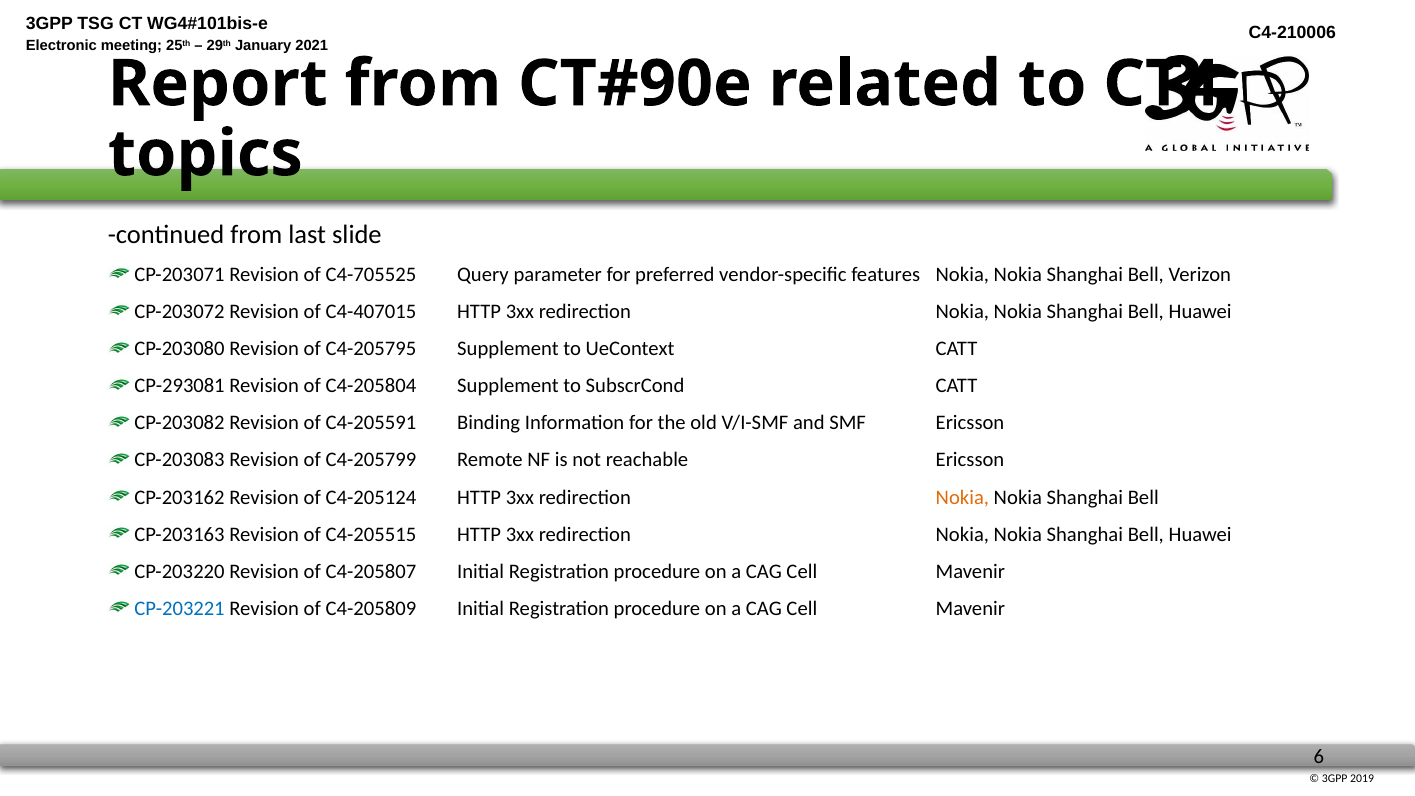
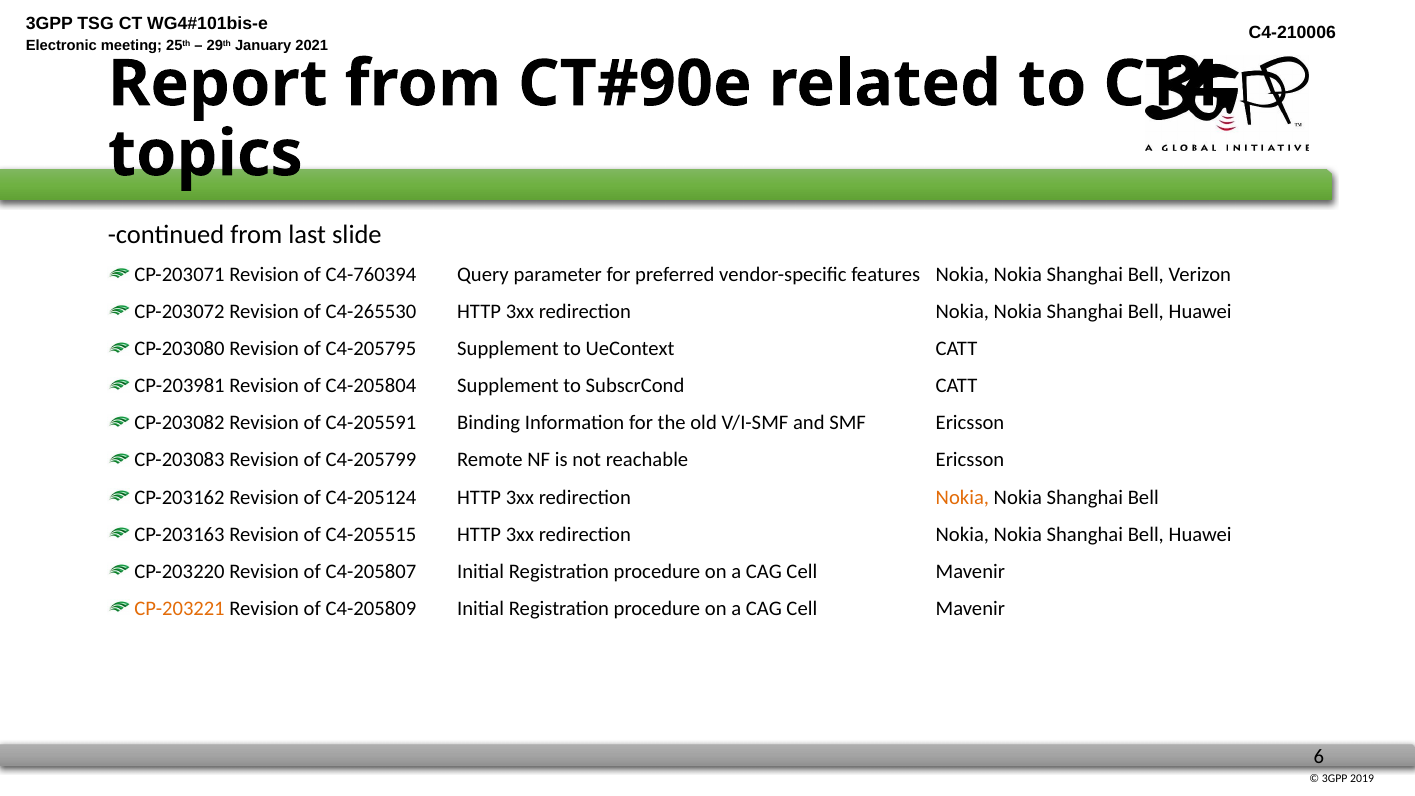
C4-705525: C4-705525 -> C4-760394
C4-407015: C4-407015 -> C4-265530
CP-293081: CP-293081 -> CP-203981
CP-203221 colour: blue -> orange
